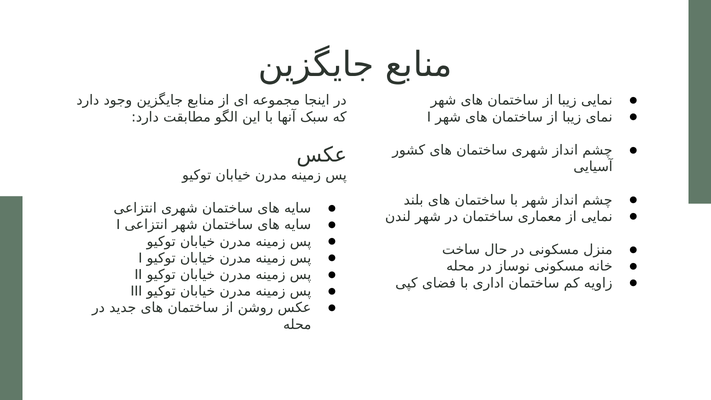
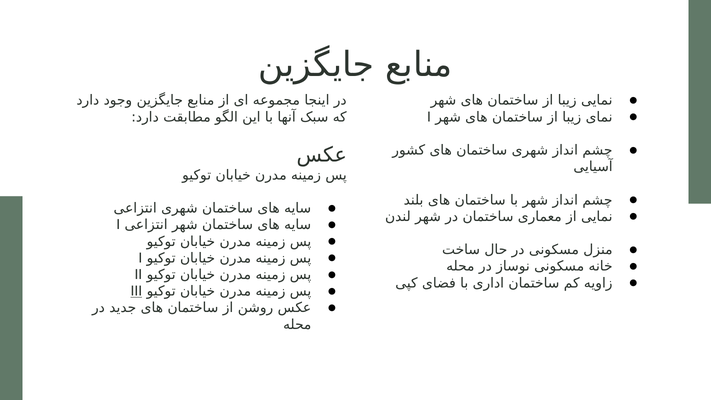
III underline: none -> present
